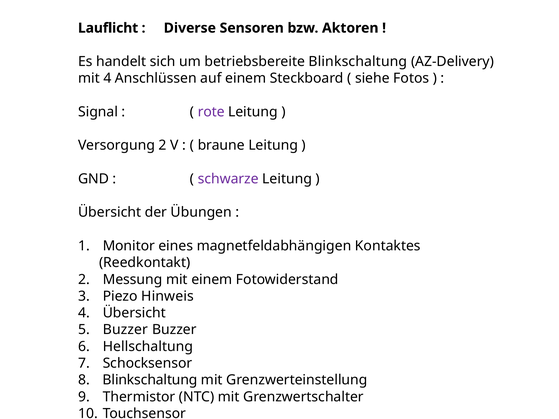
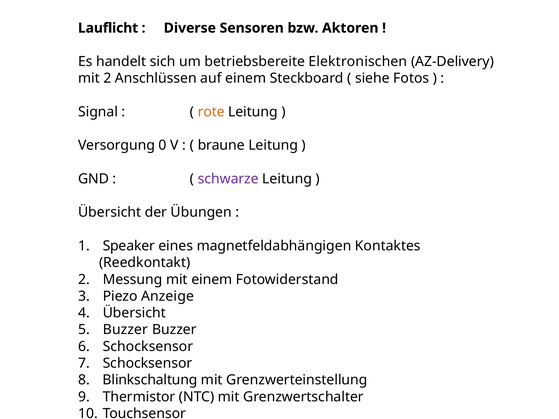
betriebsbereite Blinkschaltung: Blinkschaltung -> Elektronischen
mit 4: 4 -> 2
rote colour: purple -> orange
Versorgung 2: 2 -> 0
Monitor: Monitor -> Speaker
Hinweis: Hinweis -> Anzeige
Hellschaltung at (148, 347): Hellschaltung -> Schocksensor
